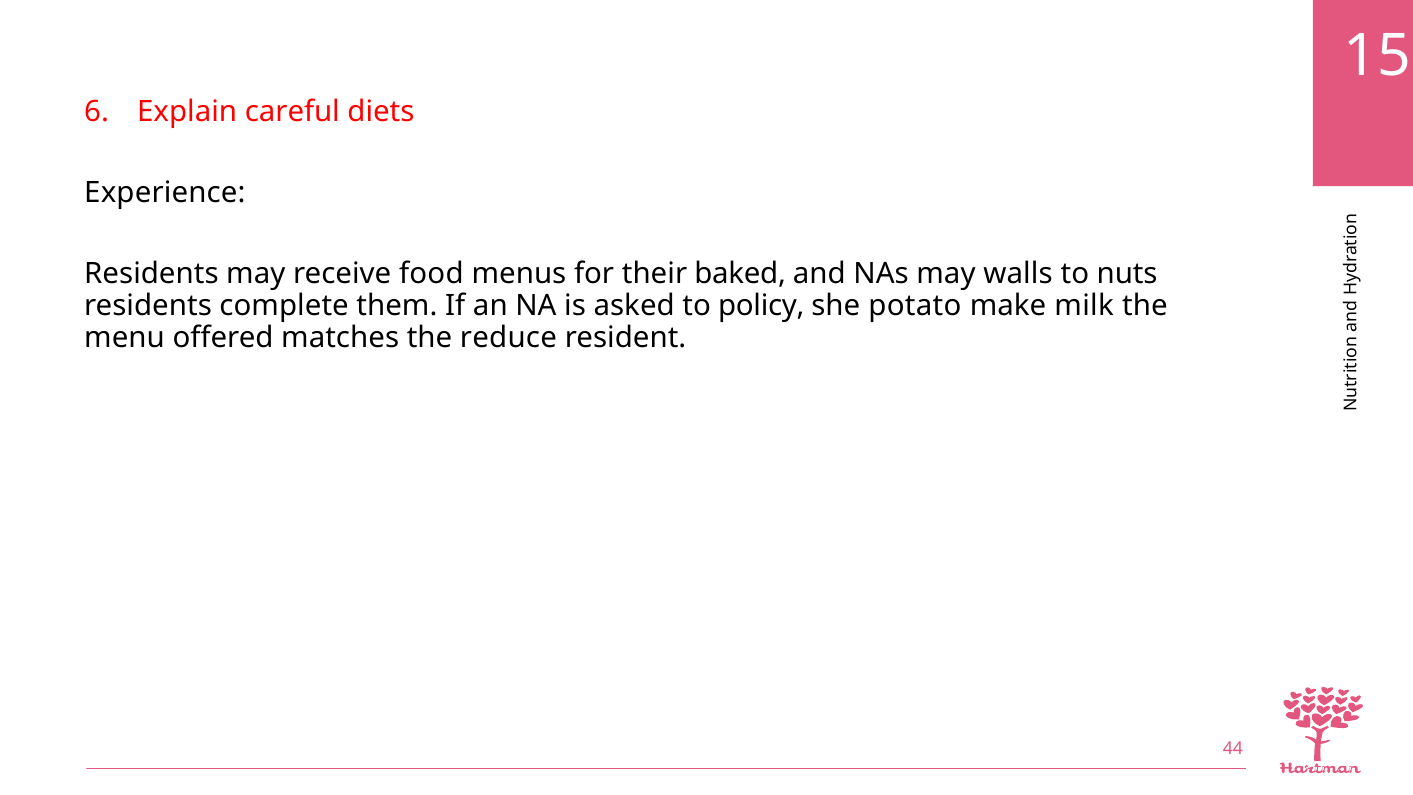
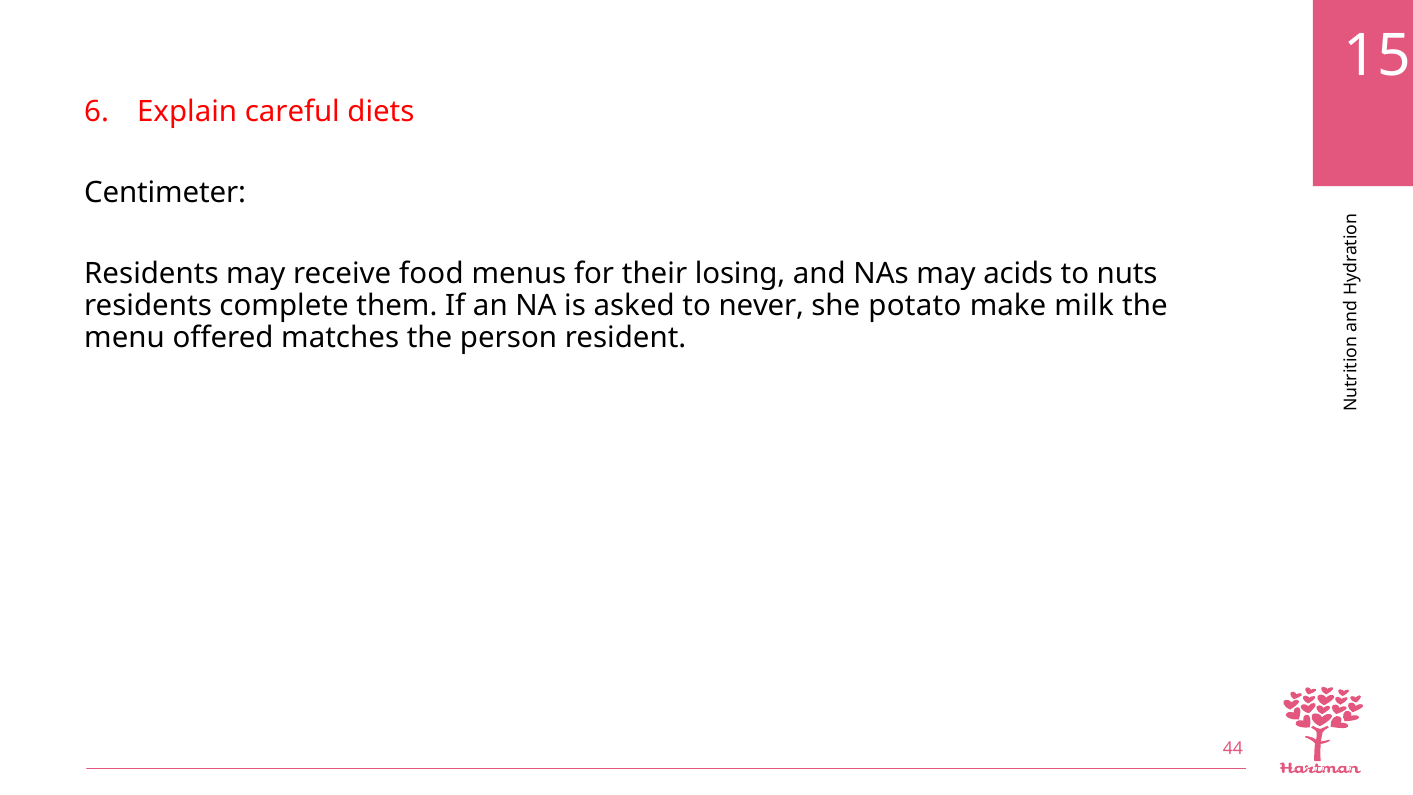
Experience: Experience -> Centimeter
baked: baked -> losing
walls: walls -> acids
policy: policy -> never
reduce: reduce -> person
